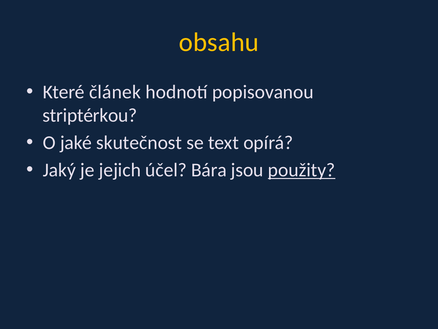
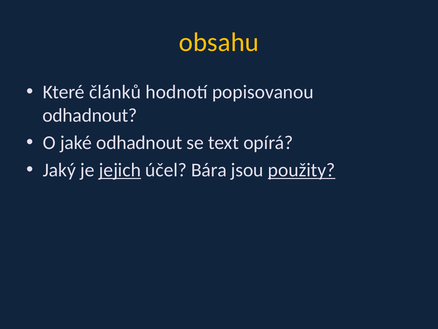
článek: článek -> článků
striptérkou at (90, 115): striptérkou -> odhadnout
jaké skutečnost: skutečnost -> odhadnout
jejich underline: none -> present
